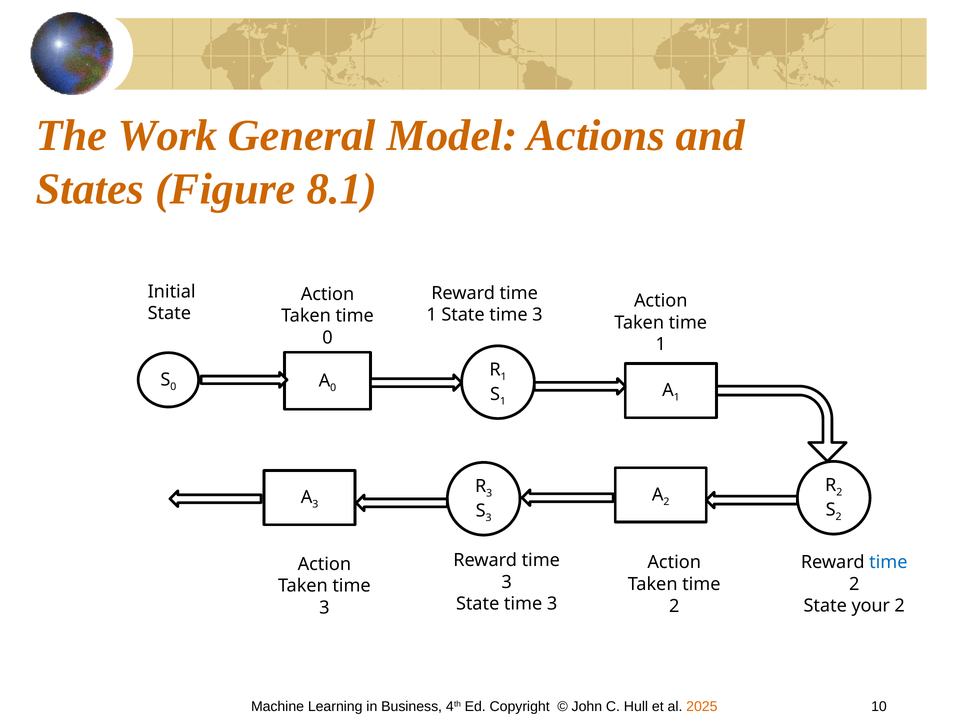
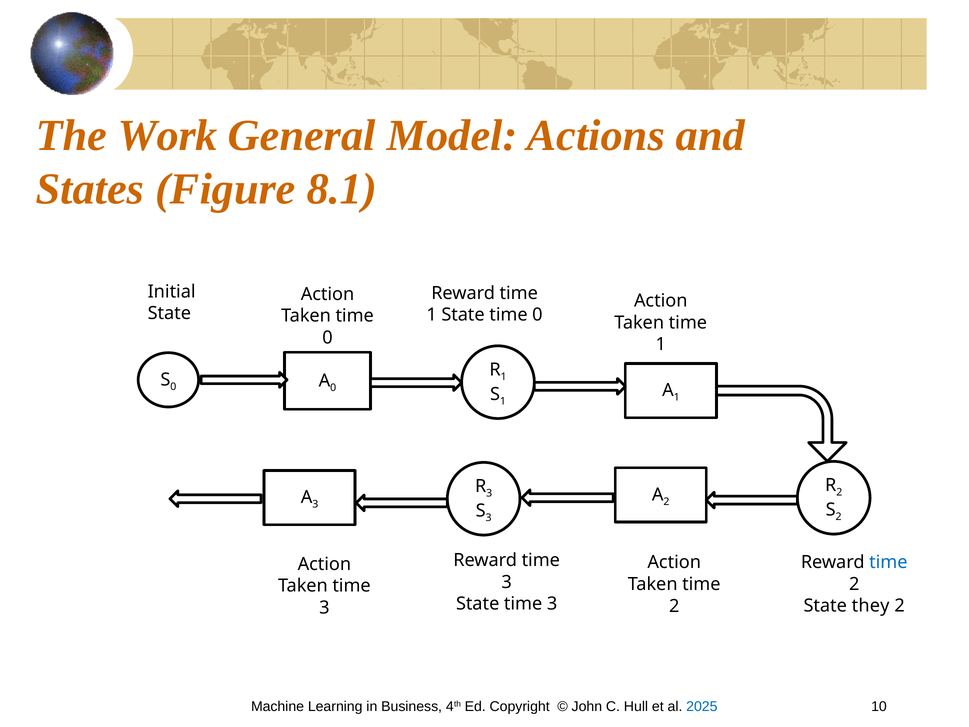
1 State time 3: 3 -> 0
your: your -> they
2025 colour: orange -> blue
